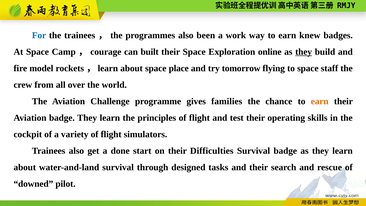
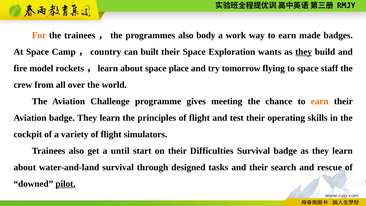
For colour: blue -> orange
been: been -> body
knew: knew -> made
courage: courage -> country
online: online -> wants
families: families -> meeting
done: done -> until
pilot underline: none -> present
